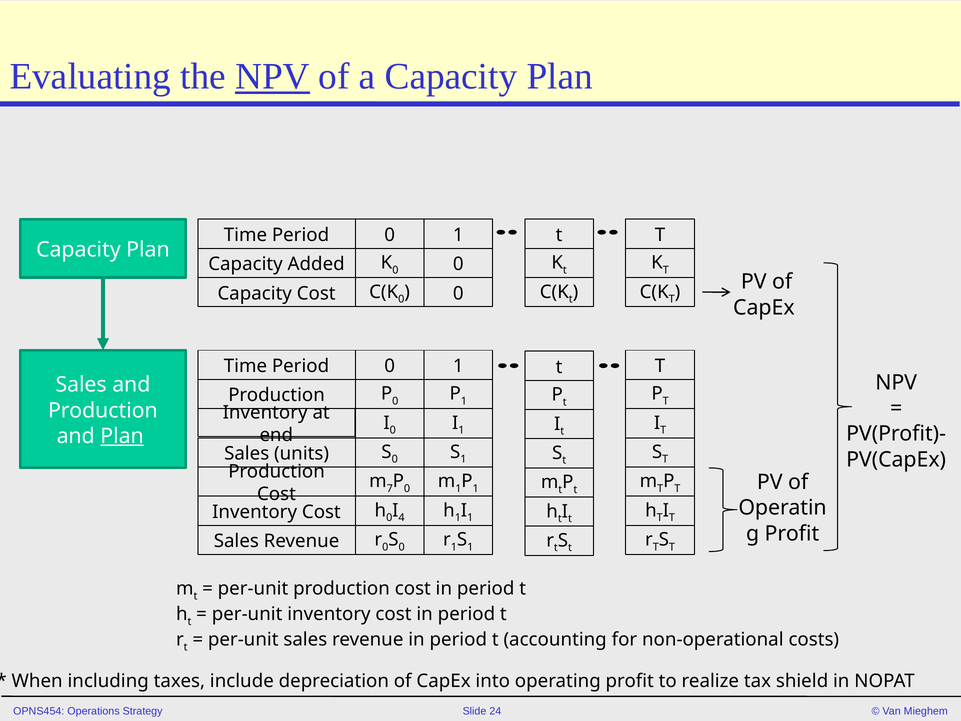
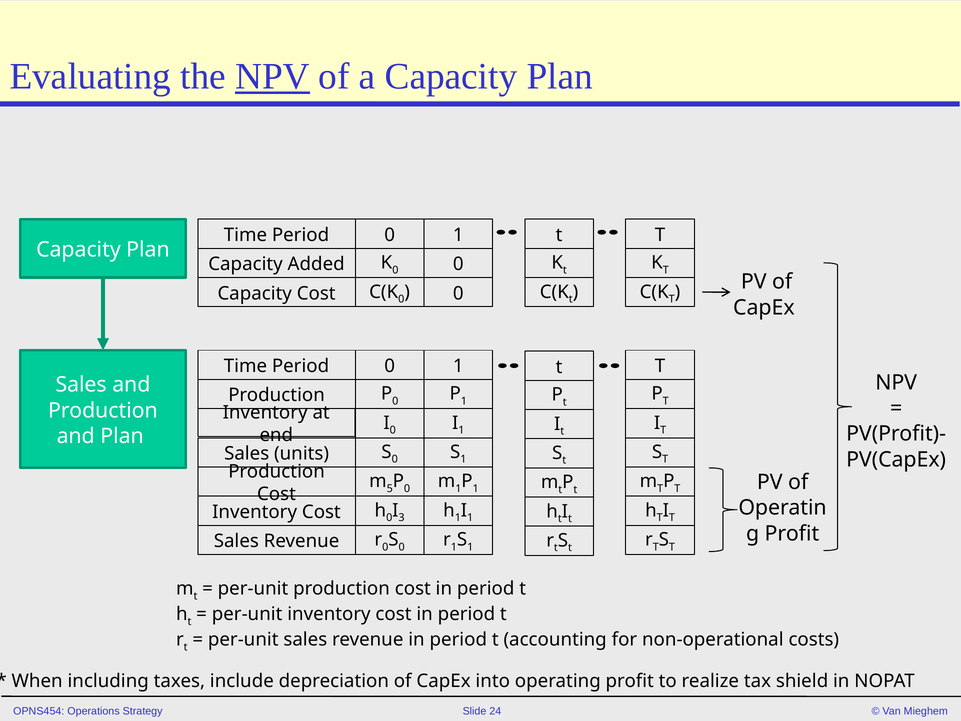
Plan at (122, 436) underline: present -> none
7: 7 -> 5
4: 4 -> 3
